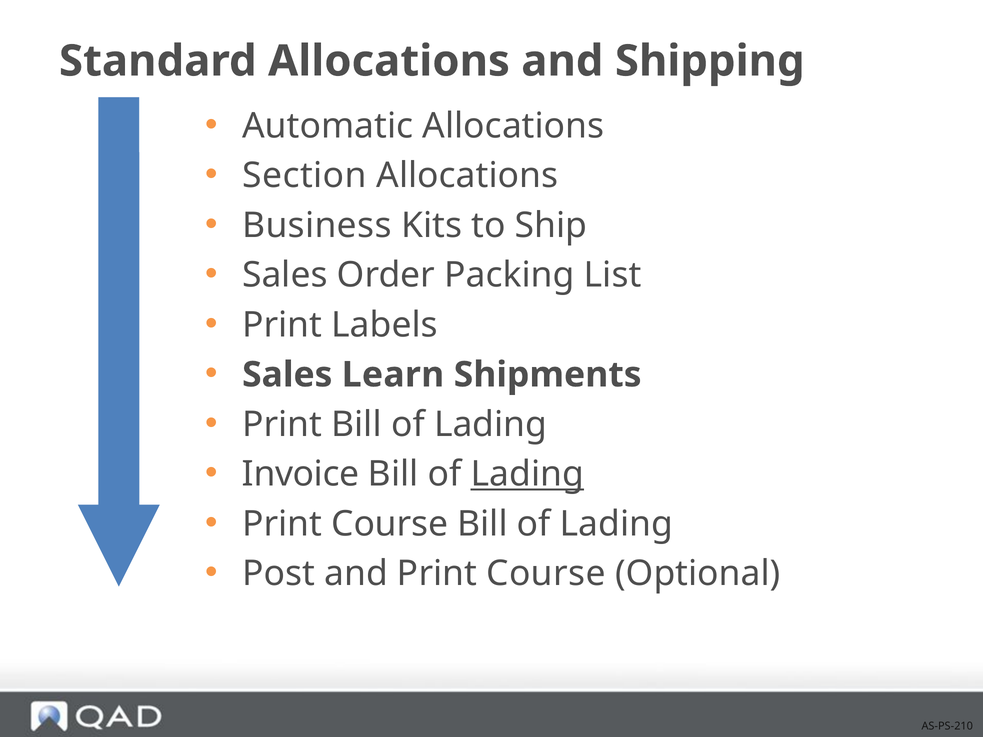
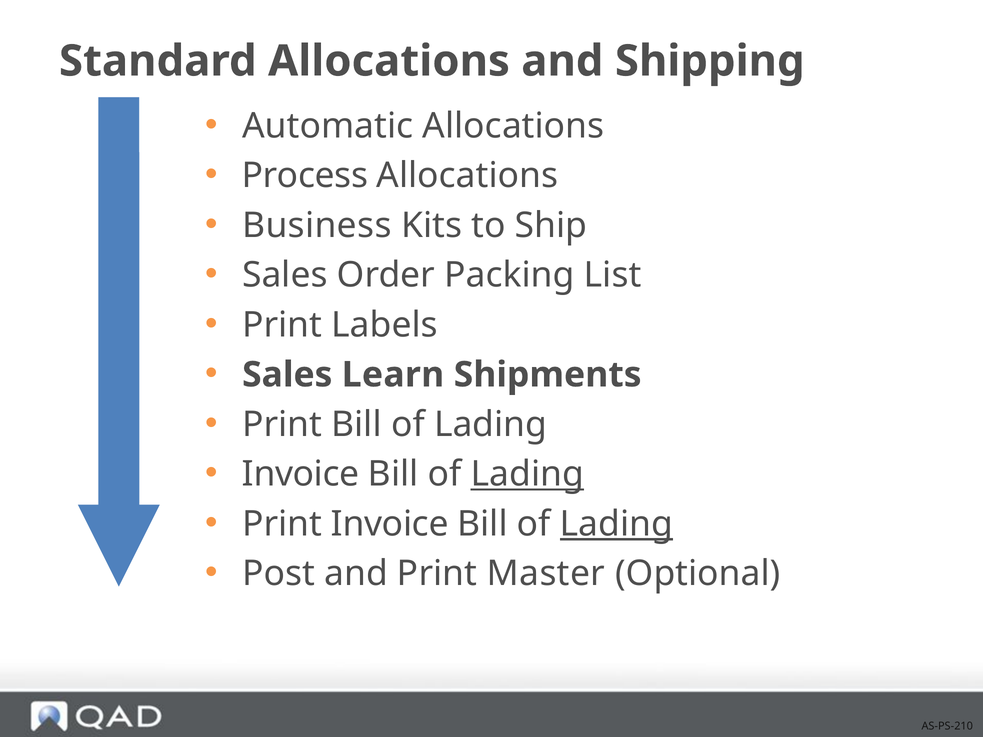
Section: Section -> Process
Course at (390, 524): Course -> Invoice
Lading at (616, 524) underline: none -> present
and Print Course: Course -> Master
